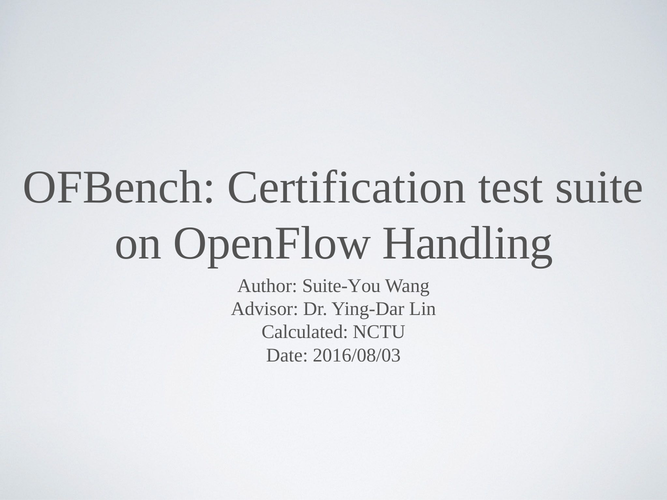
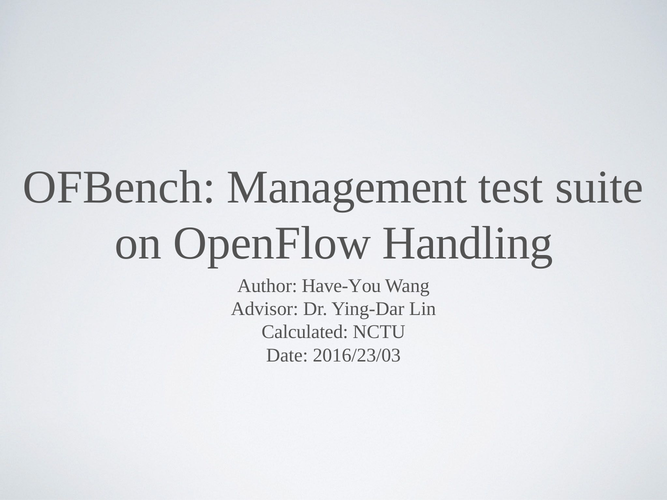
Certification: Certification -> Management
Suite-You: Suite-You -> Have-You
2016/08/03: 2016/08/03 -> 2016/23/03
